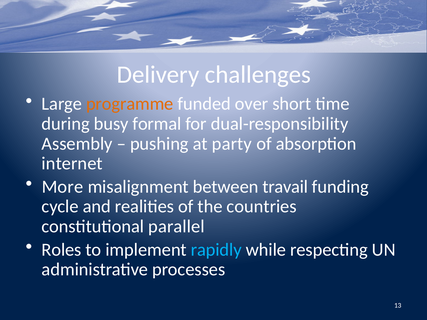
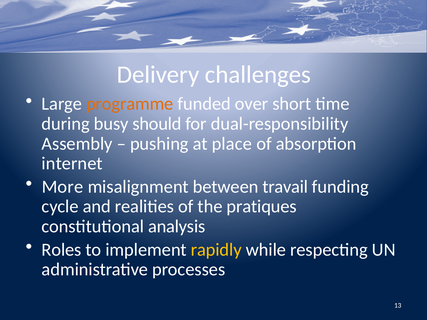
formal: formal -> should
party: party -> place
countries: countries -> pratiques
parallel: parallel -> analysis
rapidly colour: light blue -> yellow
